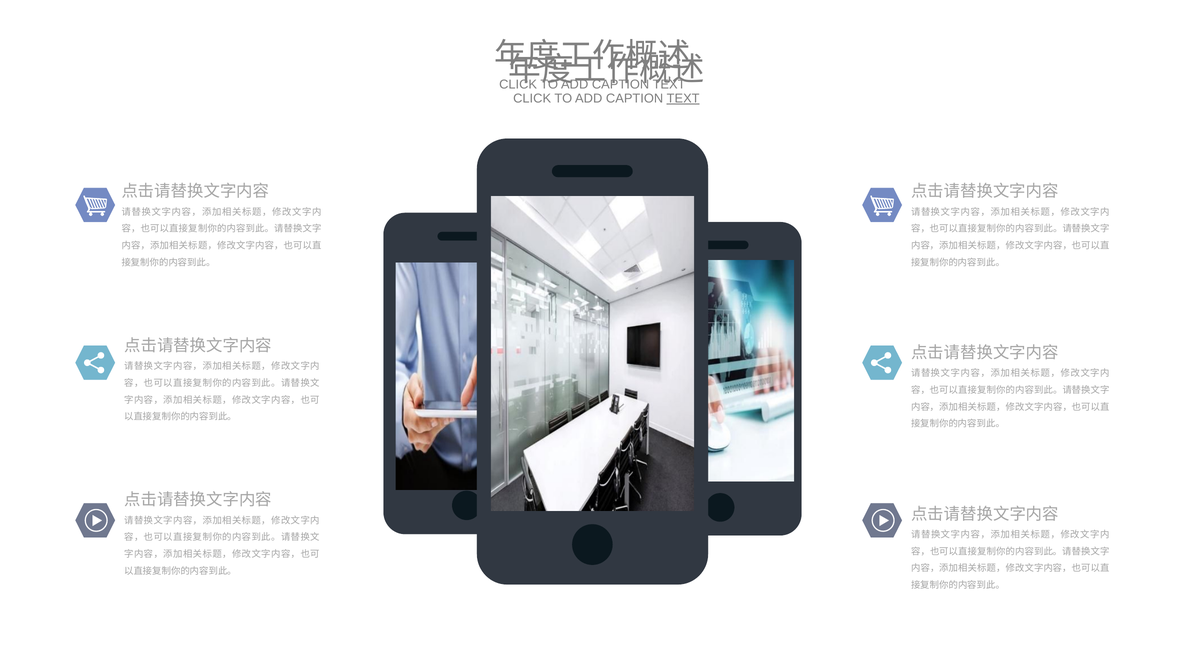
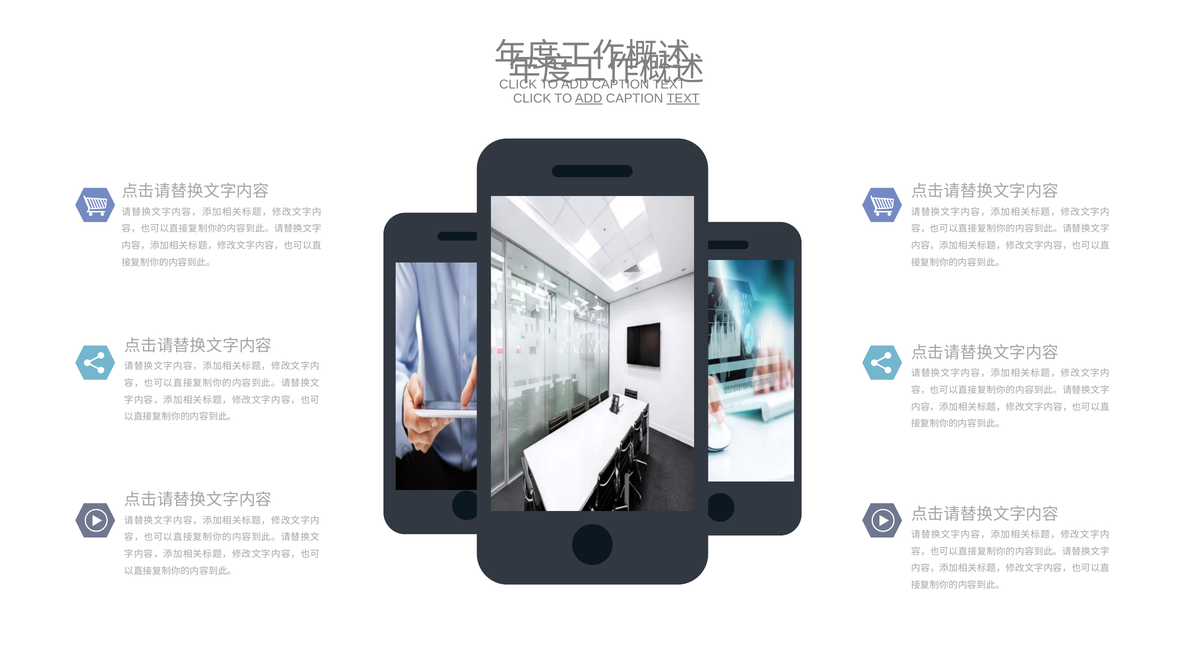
ADD at (589, 99) underline: none -> present
